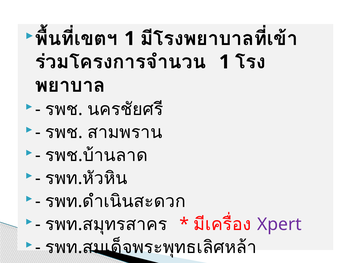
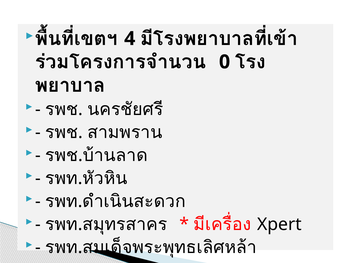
1 at (130, 39): 1 -> 4
1 at (225, 62): 1 -> 0
Xpert colour: purple -> black
